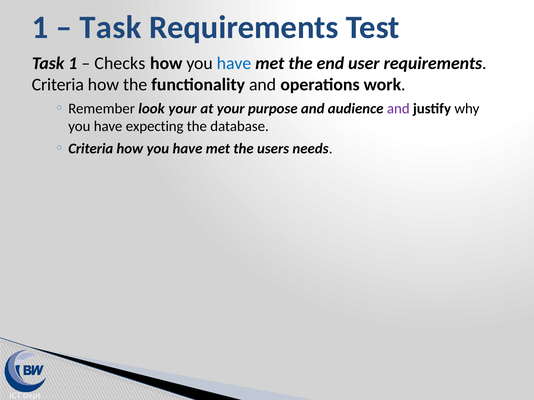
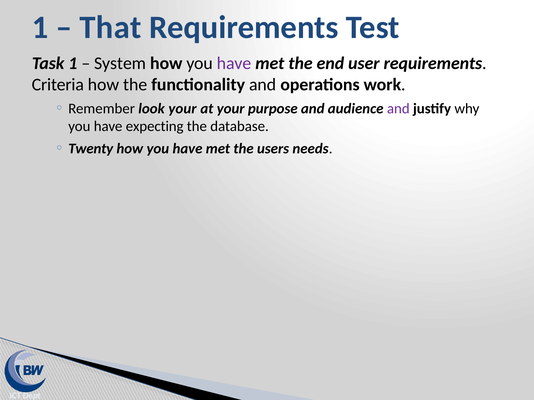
Task at (110, 27): Task -> That
Checks: Checks -> System
have at (234, 64) colour: blue -> purple
Criteria at (91, 149): Criteria -> Twenty
